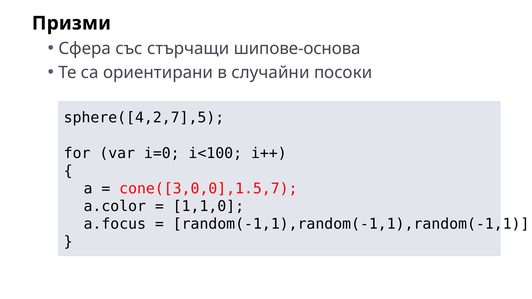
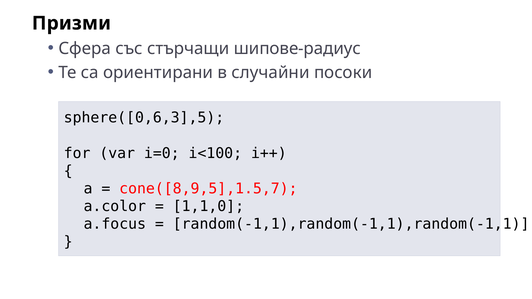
шипове-основа: шипове-основа -> шипове-радиус
sphere([4,2,7],5: sphere([4,2,7],5 -> sphere([0,6,3],5
cone([3,0,0],1.5,7: cone([3,0,0],1.5,7 -> cone([8,9,5],1.5,7
